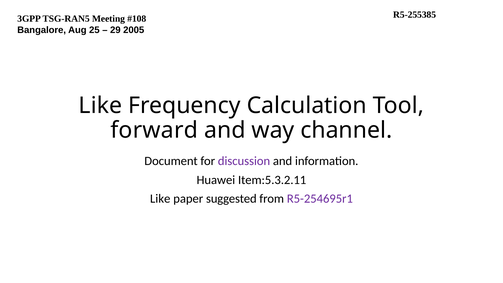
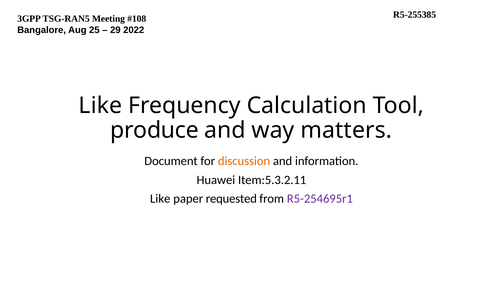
2005: 2005 -> 2022
forward: forward -> produce
channel: channel -> matters
discussion colour: purple -> orange
suggested: suggested -> requested
